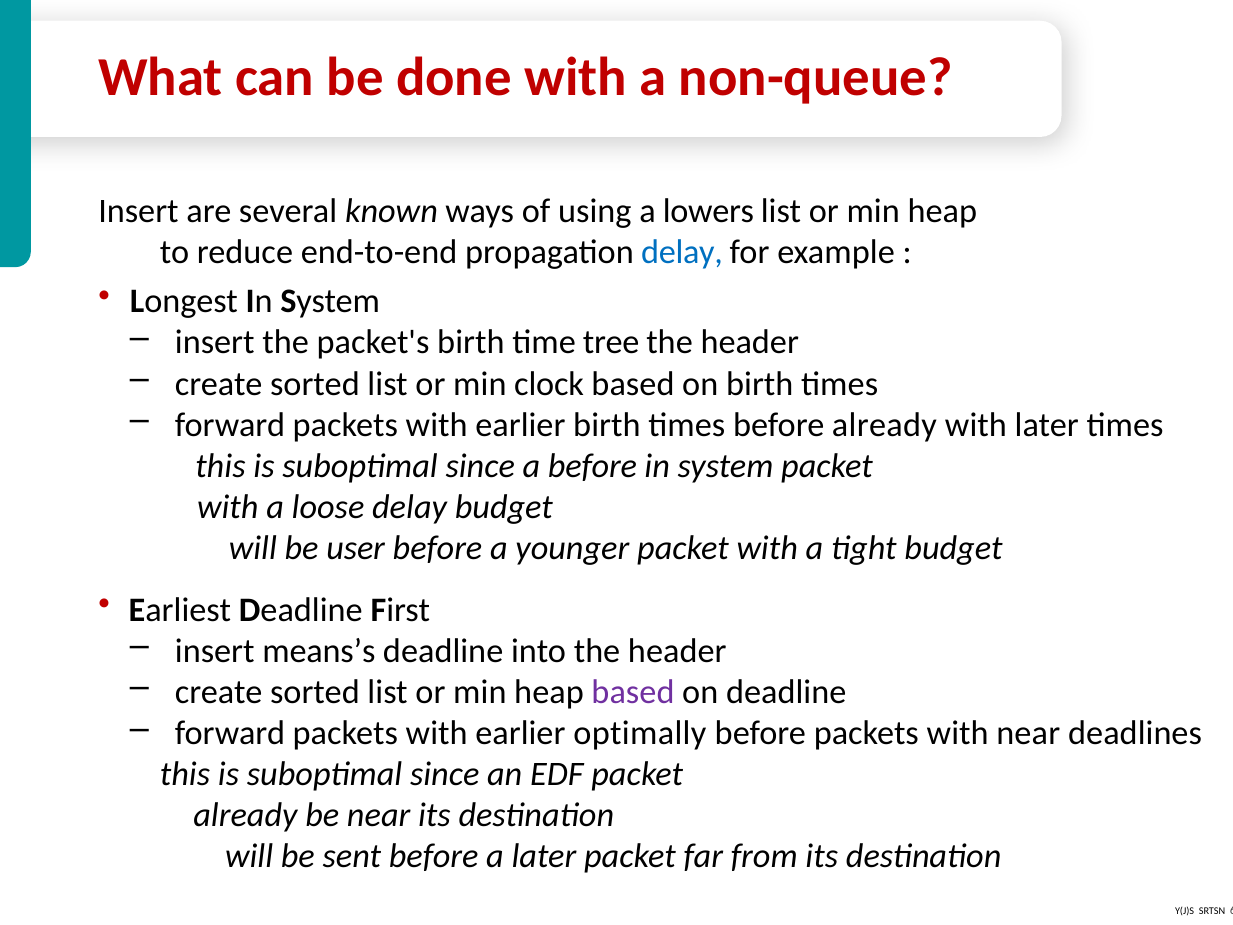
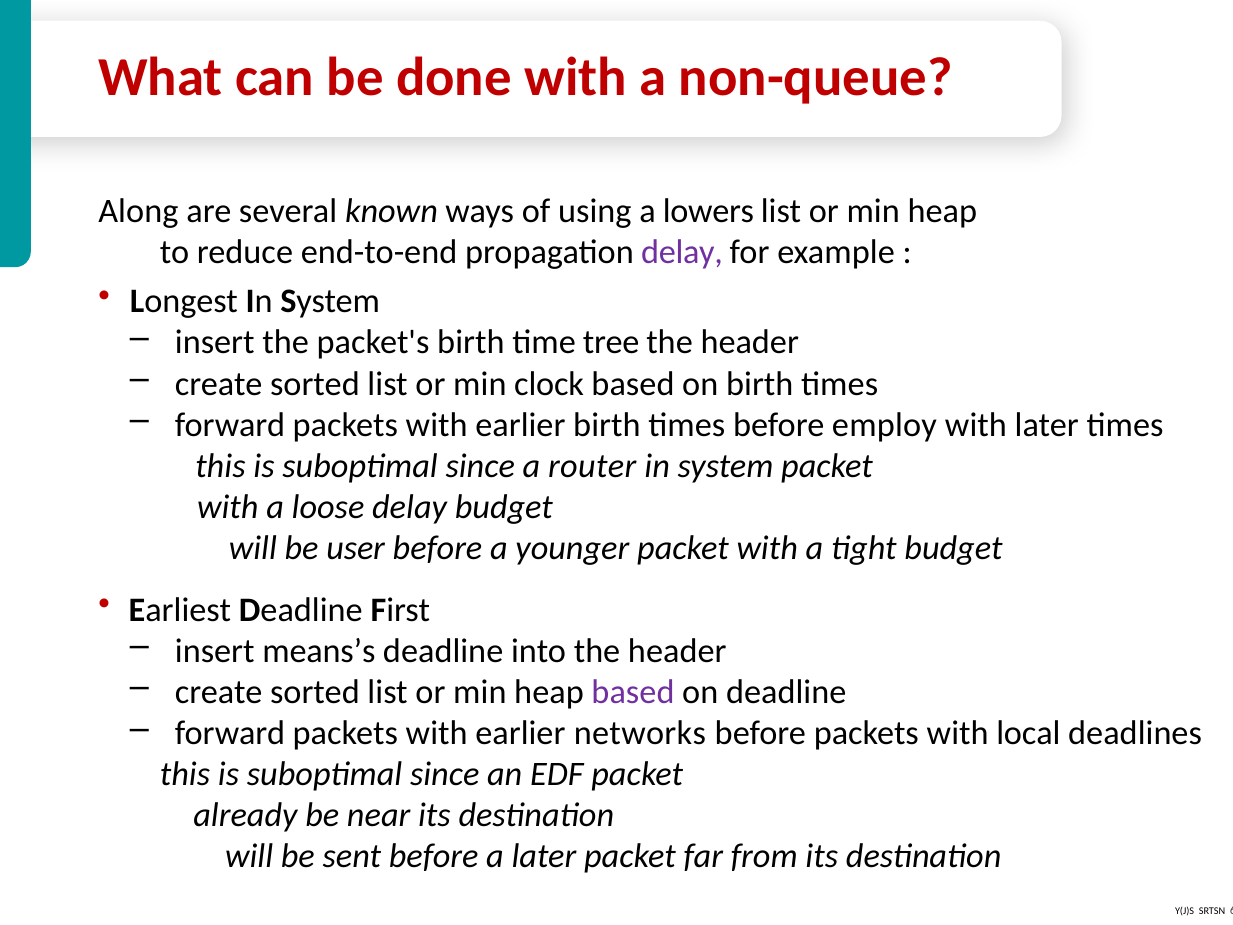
Insert at (138, 211): Insert -> Along
delay at (682, 253) colour: blue -> purple
before already: already -> employ
a before: before -> router
optimally: optimally -> networks
with near: near -> local
